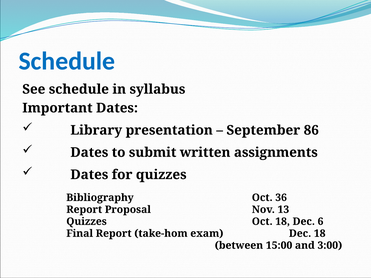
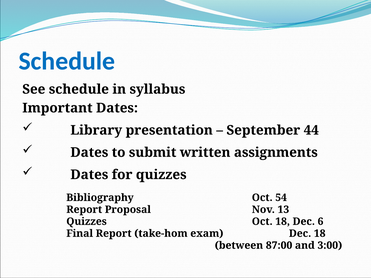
86: 86 -> 44
36: 36 -> 54
15:00: 15:00 -> 87:00
